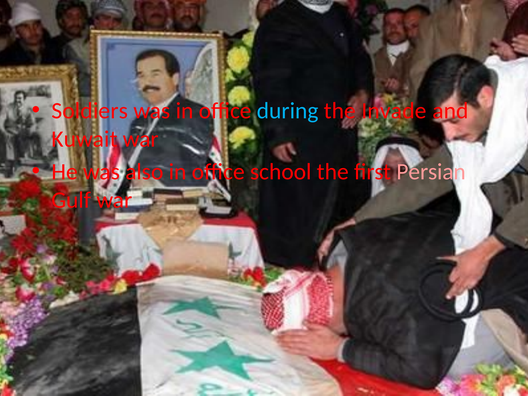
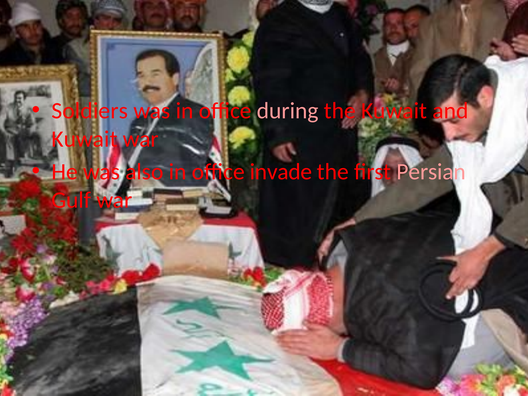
during colour: light blue -> pink
the Invade: Invade -> Kuwait
school: school -> invade
